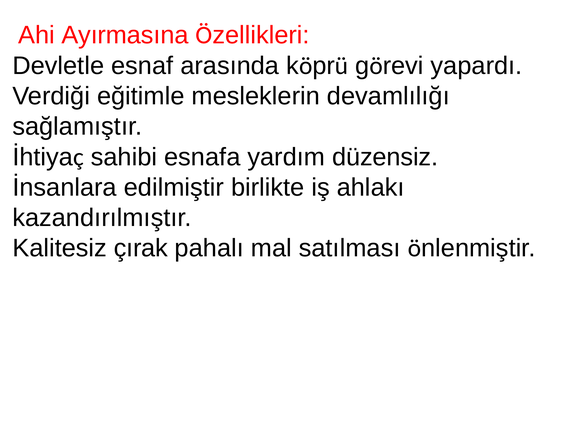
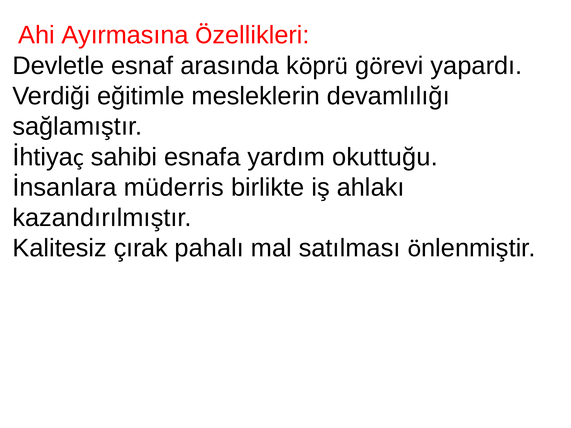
düzensiz: düzensiz -> okuttuğu
edilmiştir: edilmiştir -> müderris
